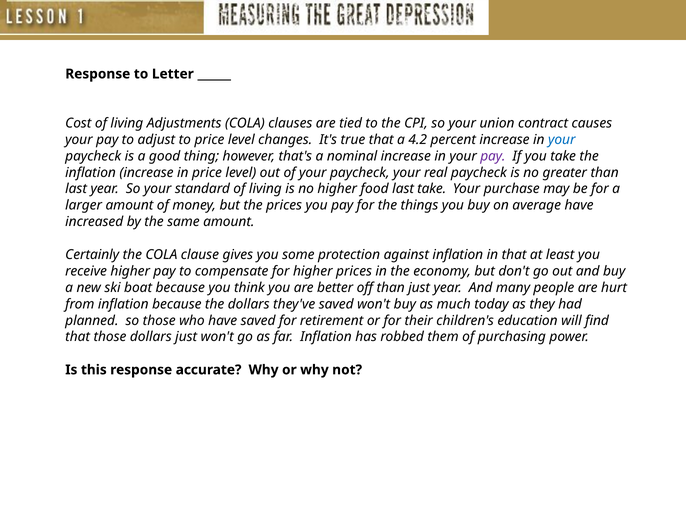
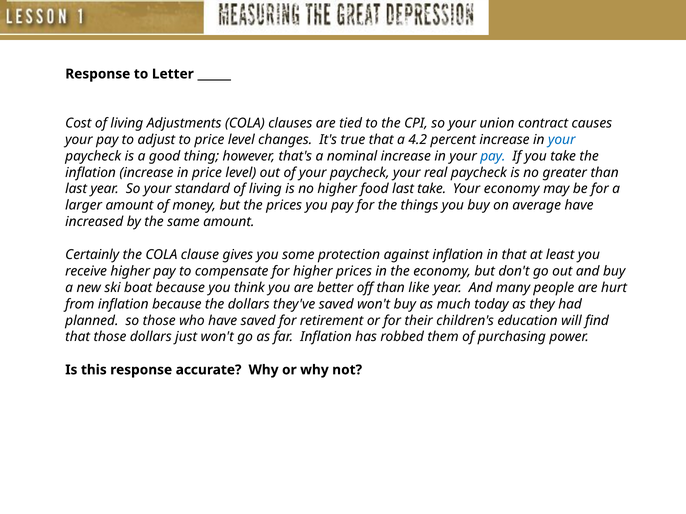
pay at (493, 156) colour: purple -> blue
Your purchase: purchase -> economy
than just: just -> like
